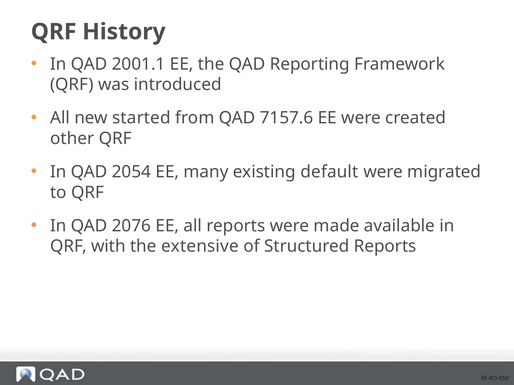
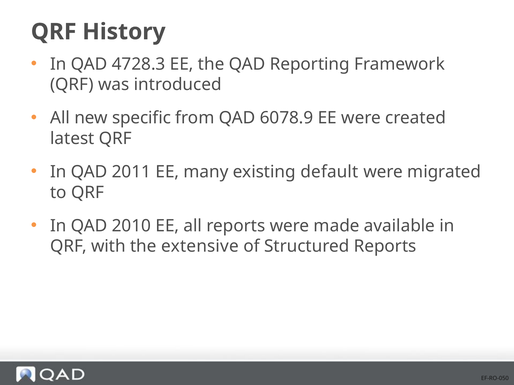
2001.1: 2001.1 -> 4728.3
started: started -> specific
7157.6: 7157.6 -> 6078.9
other: other -> latest
2054: 2054 -> 2011
2076: 2076 -> 2010
